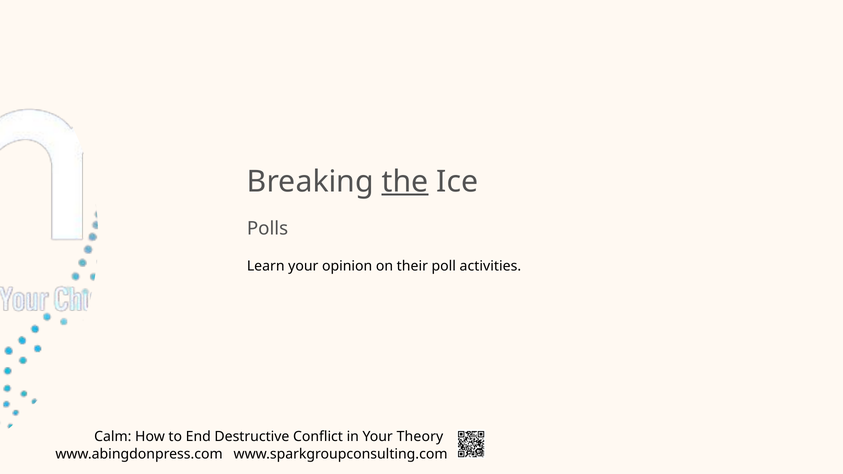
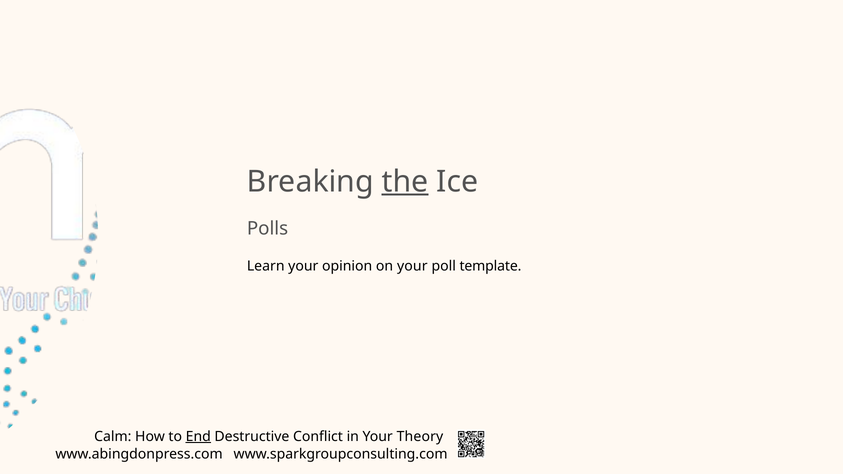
on their: their -> your
activities: activities -> template
End underline: none -> present
